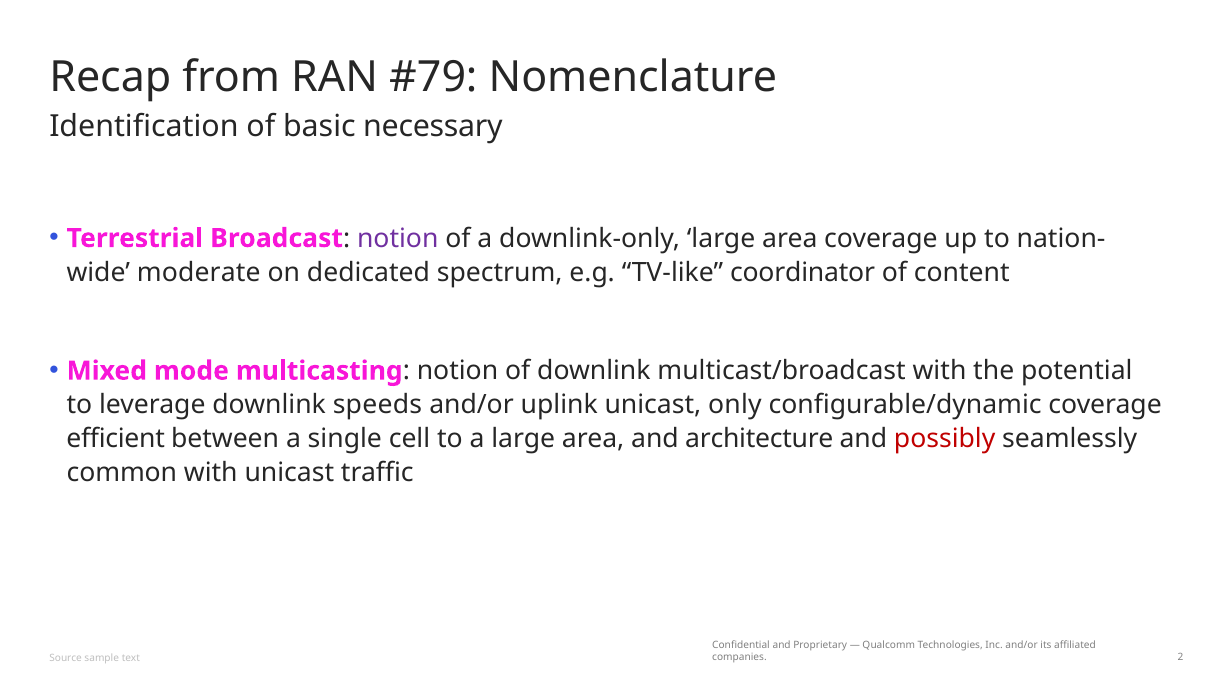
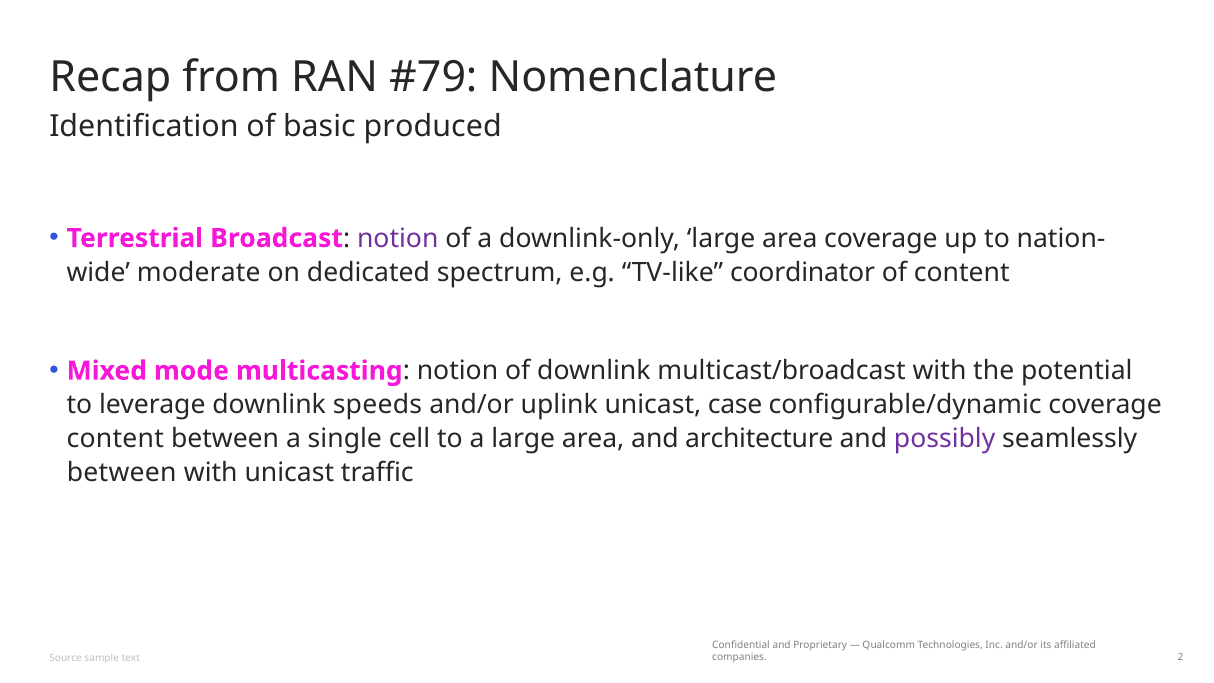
necessary: necessary -> produced
only: only -> case
efficient at (116, 439): efficient -> content
possibly colour: red -> purple
common at (122, 473): common -> between
